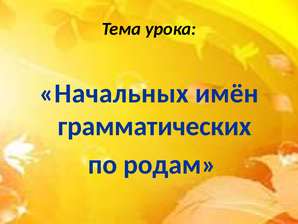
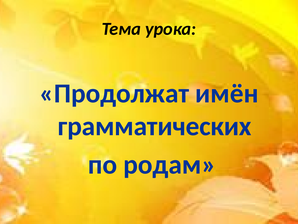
Начальных: Начальных -> Продолжат
